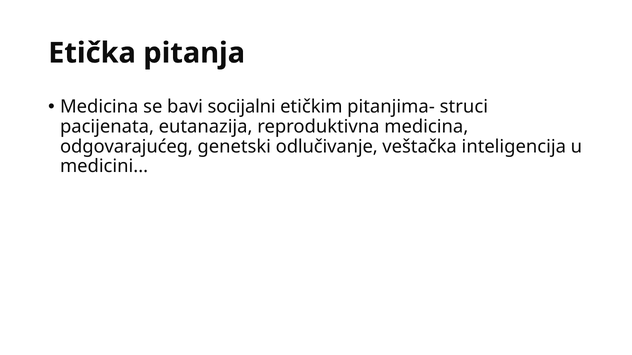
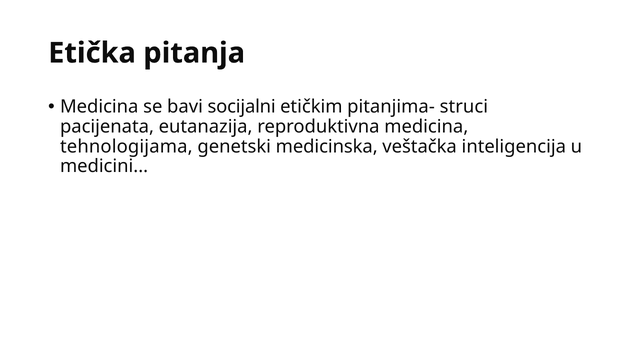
odgovarajućeg: odgovarajućeg -> tehnologijama
odlučivanje: odlučivanje -> medicinska
